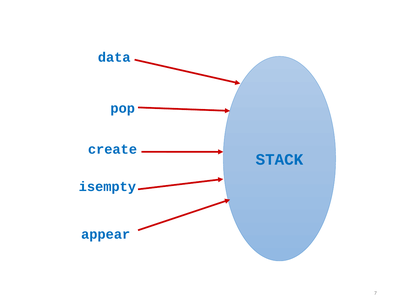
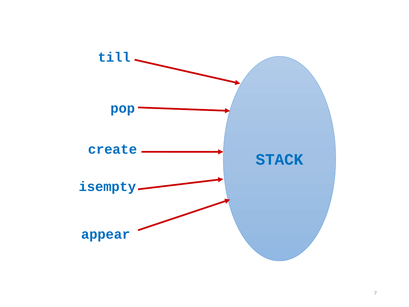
data: data -> till
